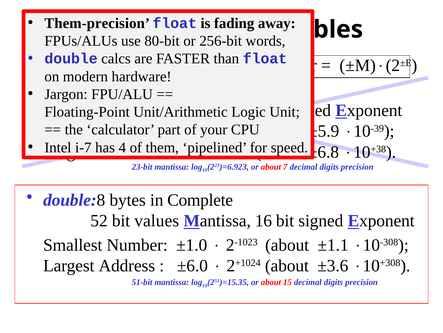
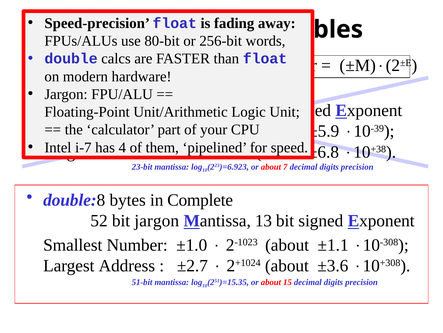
Them-precision: Them-precision -> Speed-precision
bit values: values -> jargon
16: 16 -> 13
±6.0: ±6.0 -> ±2.7
